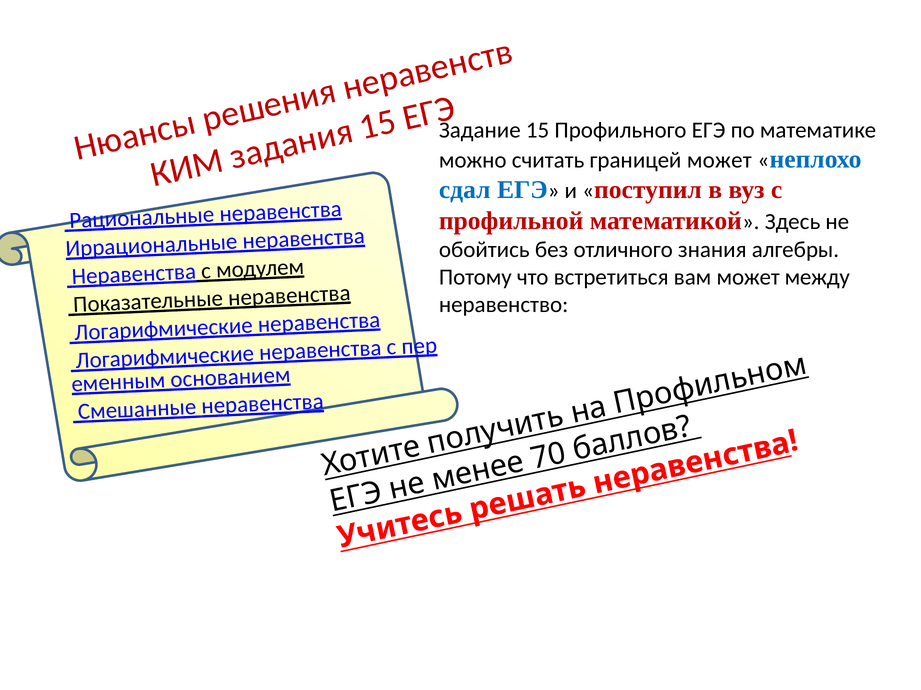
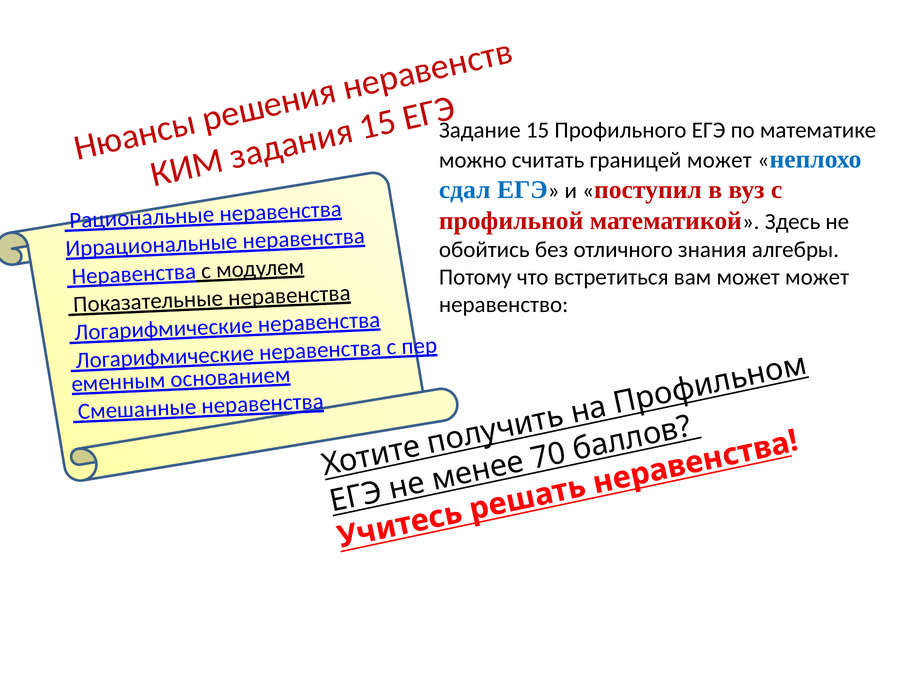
может между: между -> может
